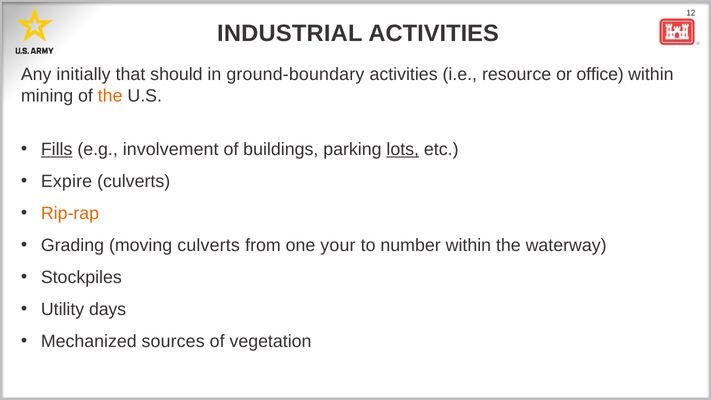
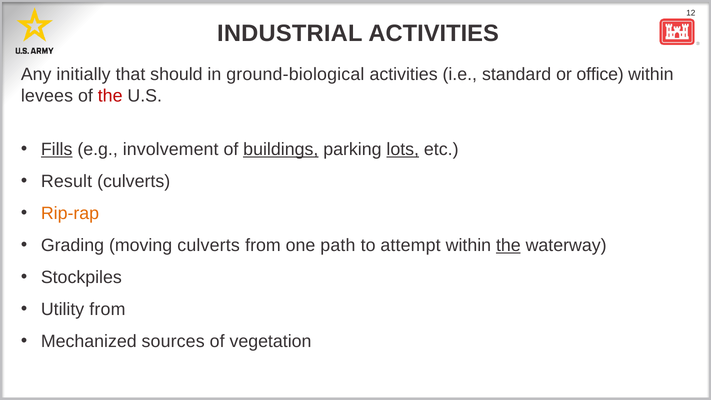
ground-boundary: ground-boundary -> ground-biological
resource: resource -> standard
mining: mining -> levees
the at (110, 96) colour: orange -> red
buildings underline: none -> present
Expire: Expire -> Result
your: your -> path
number: number -> attempt
the at (508, 245) underline: none -> present
Utility days: days -> from
